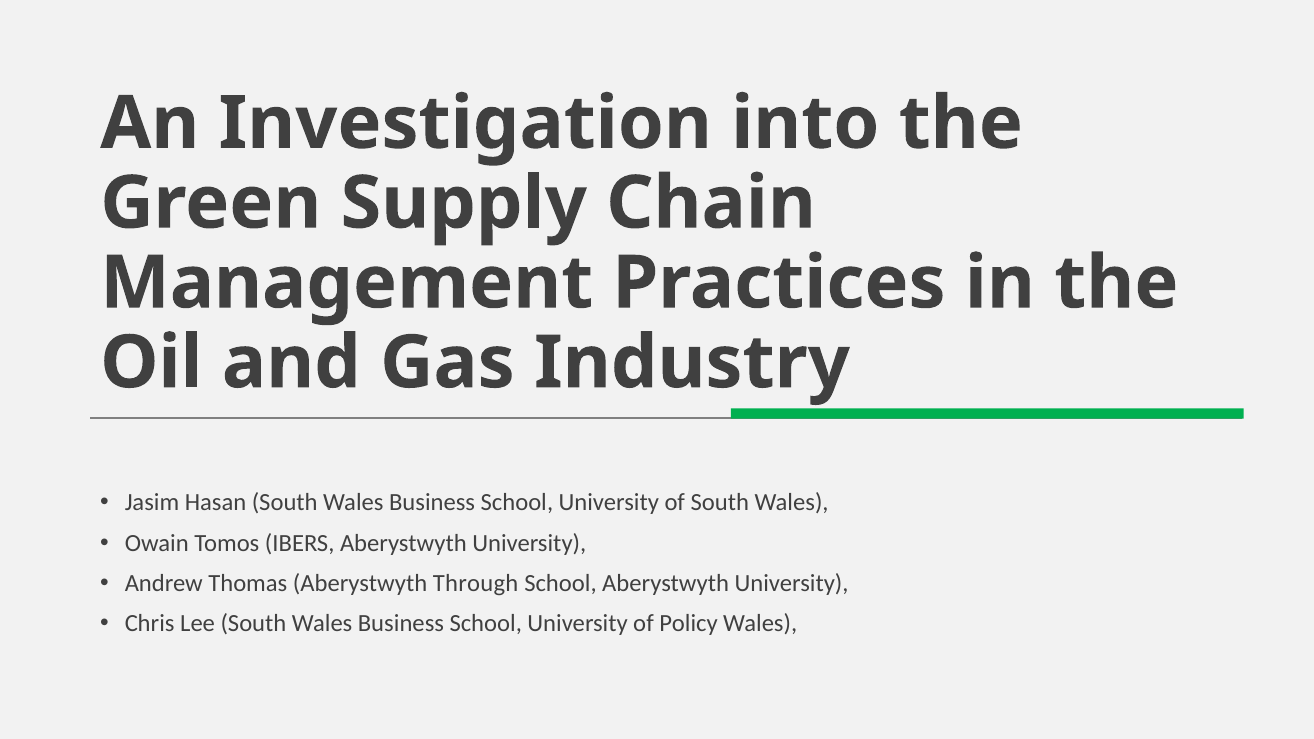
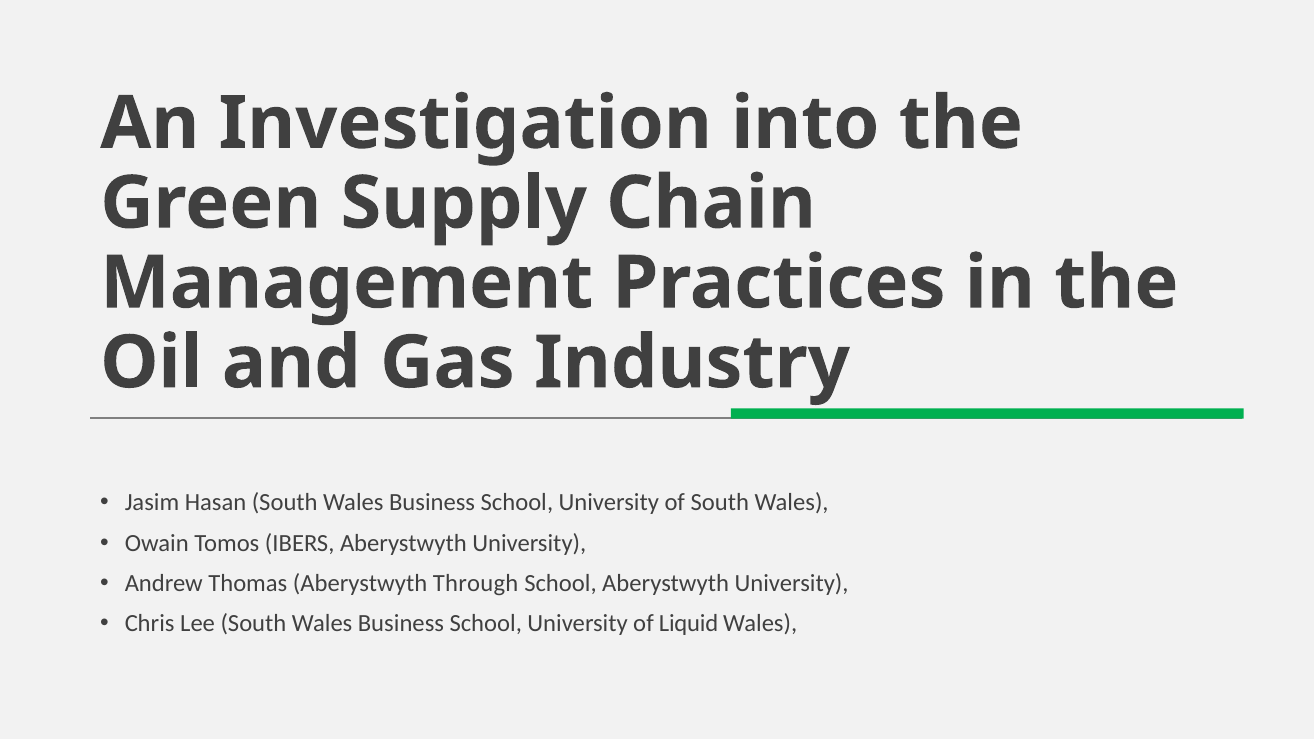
Policy: Policy -> Liquid
